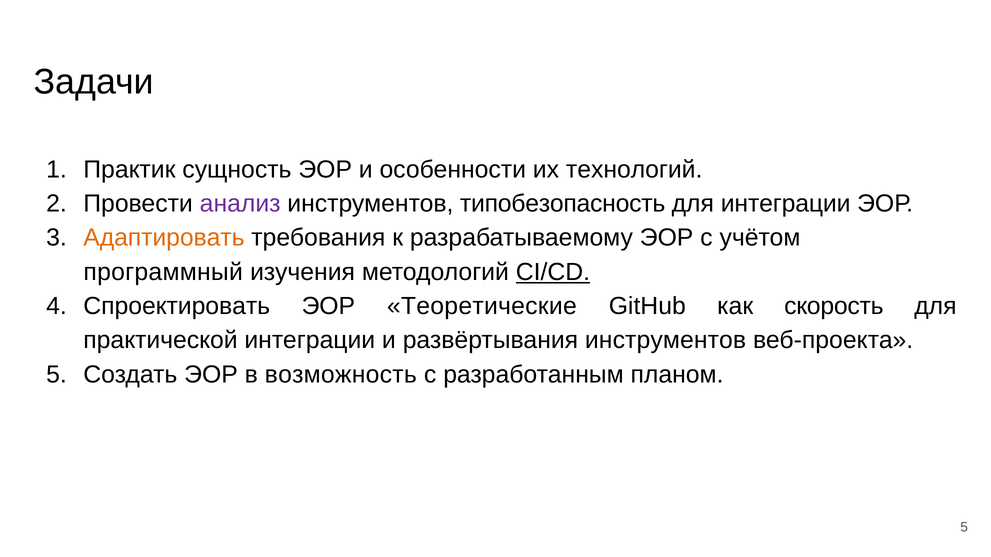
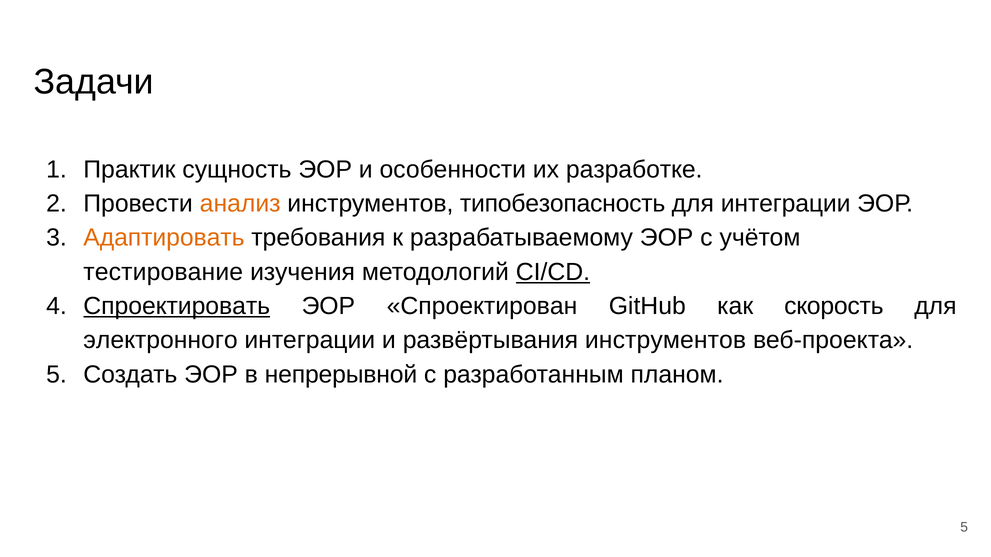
технологий: технологий -> разработке
анализ colour: purple -> orange
программный: программный -> тестирование
Спроектировать underline: none -> present
Теоретические: Теоретические -> Спроектирован
практической: практической -> электронного
возможность: возможность -> непрерывной
